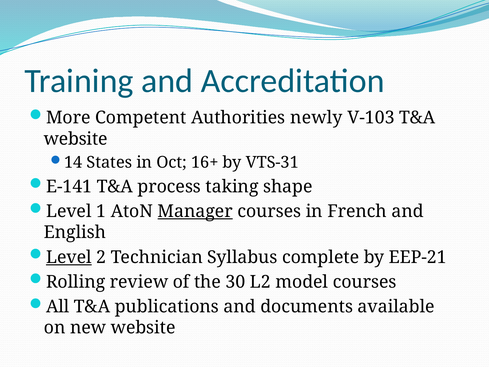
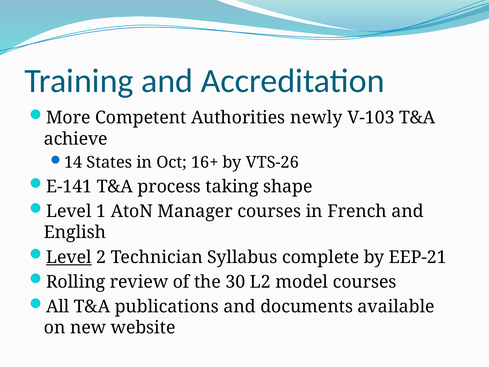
website at (76, 139): website -> achieve
VTS-31: VTS-31 -> VTS-26
Manager underline: present -> none
